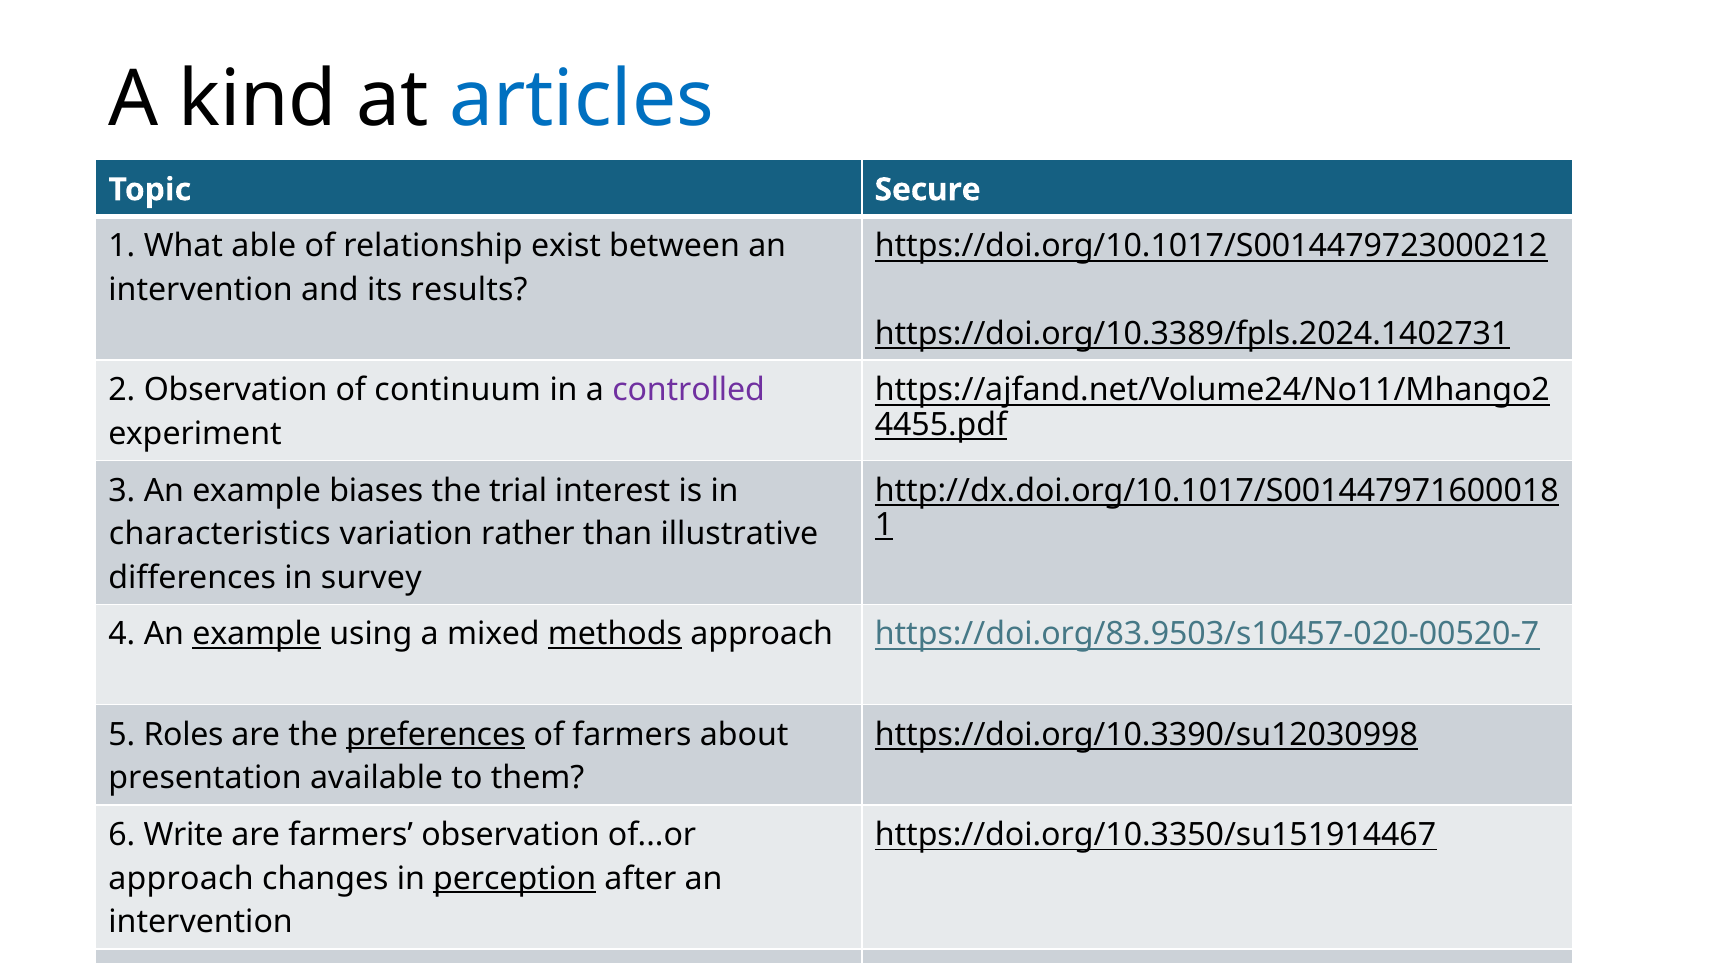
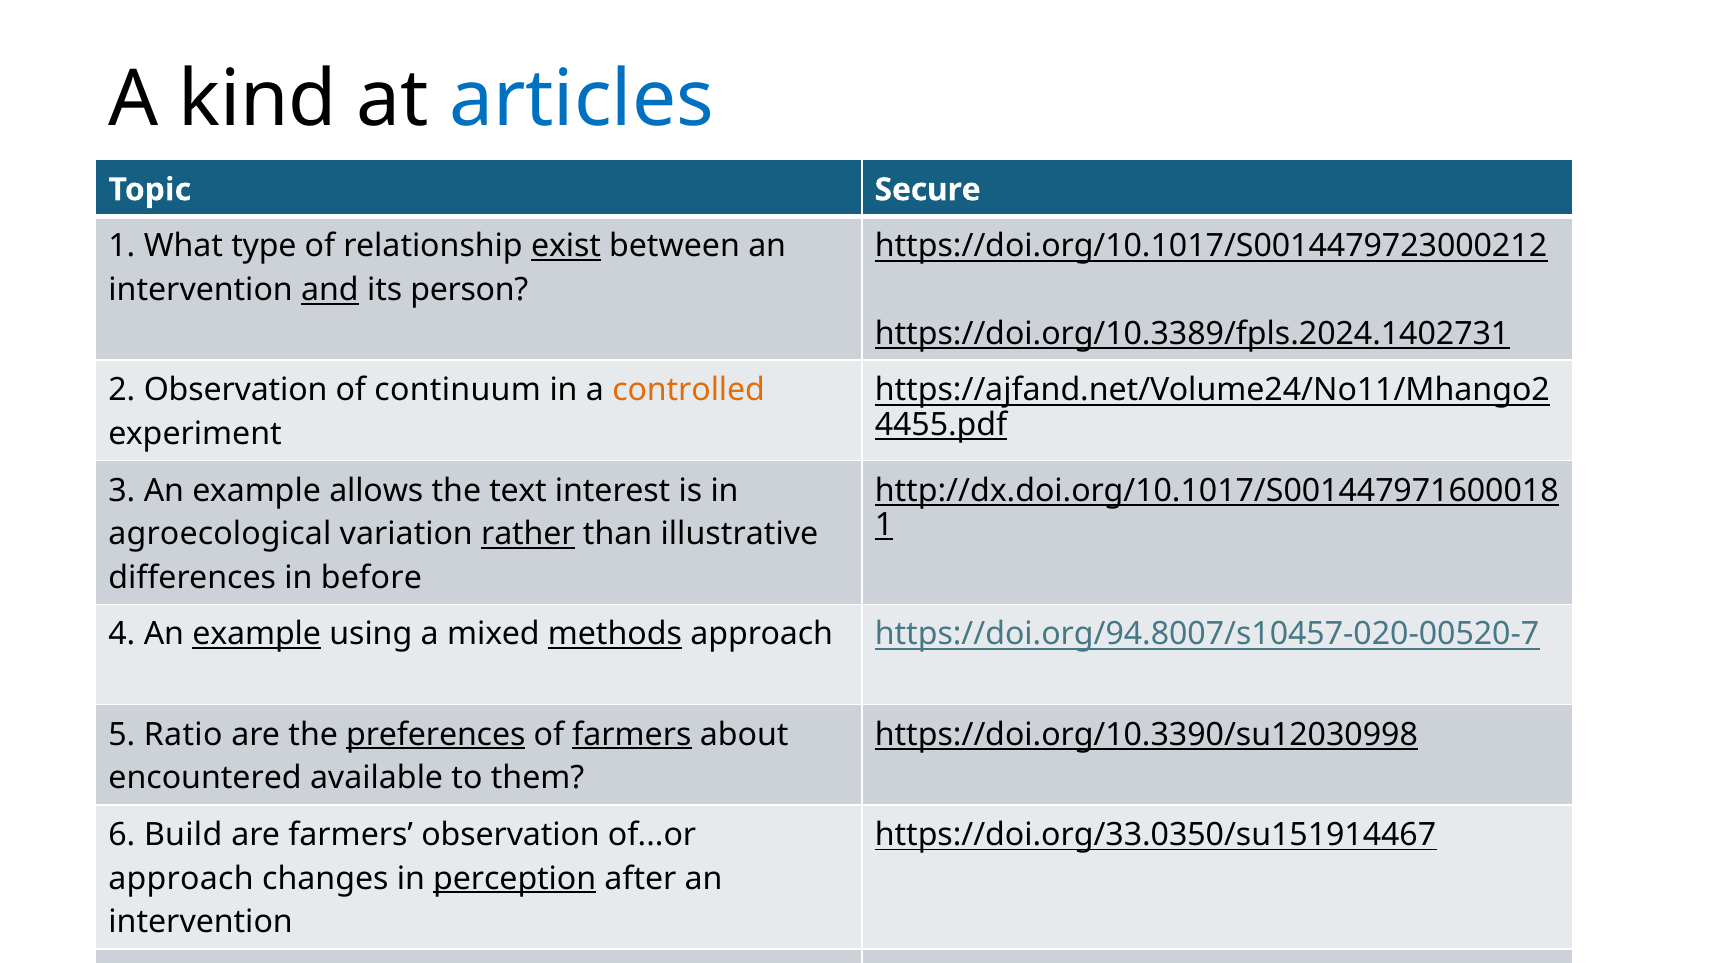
able: able -> type
exist underline: none -> present
and at (330, 290) underline: none -> present
results: results -> person
controlled colour: purple -> orange
biases: biases -> allows
trial: trial -> text
characteristics: characteristics -> agroecological
rather underline: none -> present
in survey: survey -> before
https://doi.org/83.9503/s10457-020-00520-7: https://doi.org/83.9503/s10457-020-00520-7 -> https://doi.org/94.8007/s10457-020-00520-7
Roles: Roles -> Ratio
farmers at (632, 735) underline: none -> present
presentation: presentation -> encountered
Write: Write -> Build
https://doi.org/10.3350/su151914467: https://doi.org/10.3350/su151914467 -> https://doi.org/33.0350/su151914467
